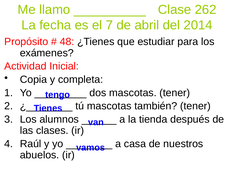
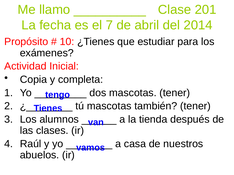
262: 262 -> 201
48: 48 -> 10
